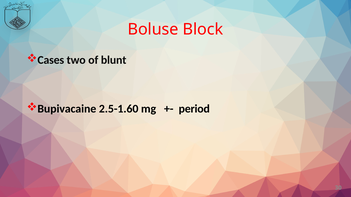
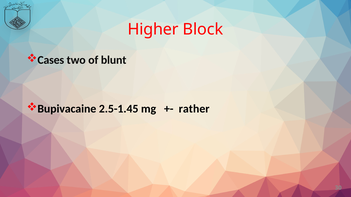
Boluse: Boluse -> Higher
2.5-1.60: 2.5-1.60 -> 2.5-1.45
period: period -> rather
